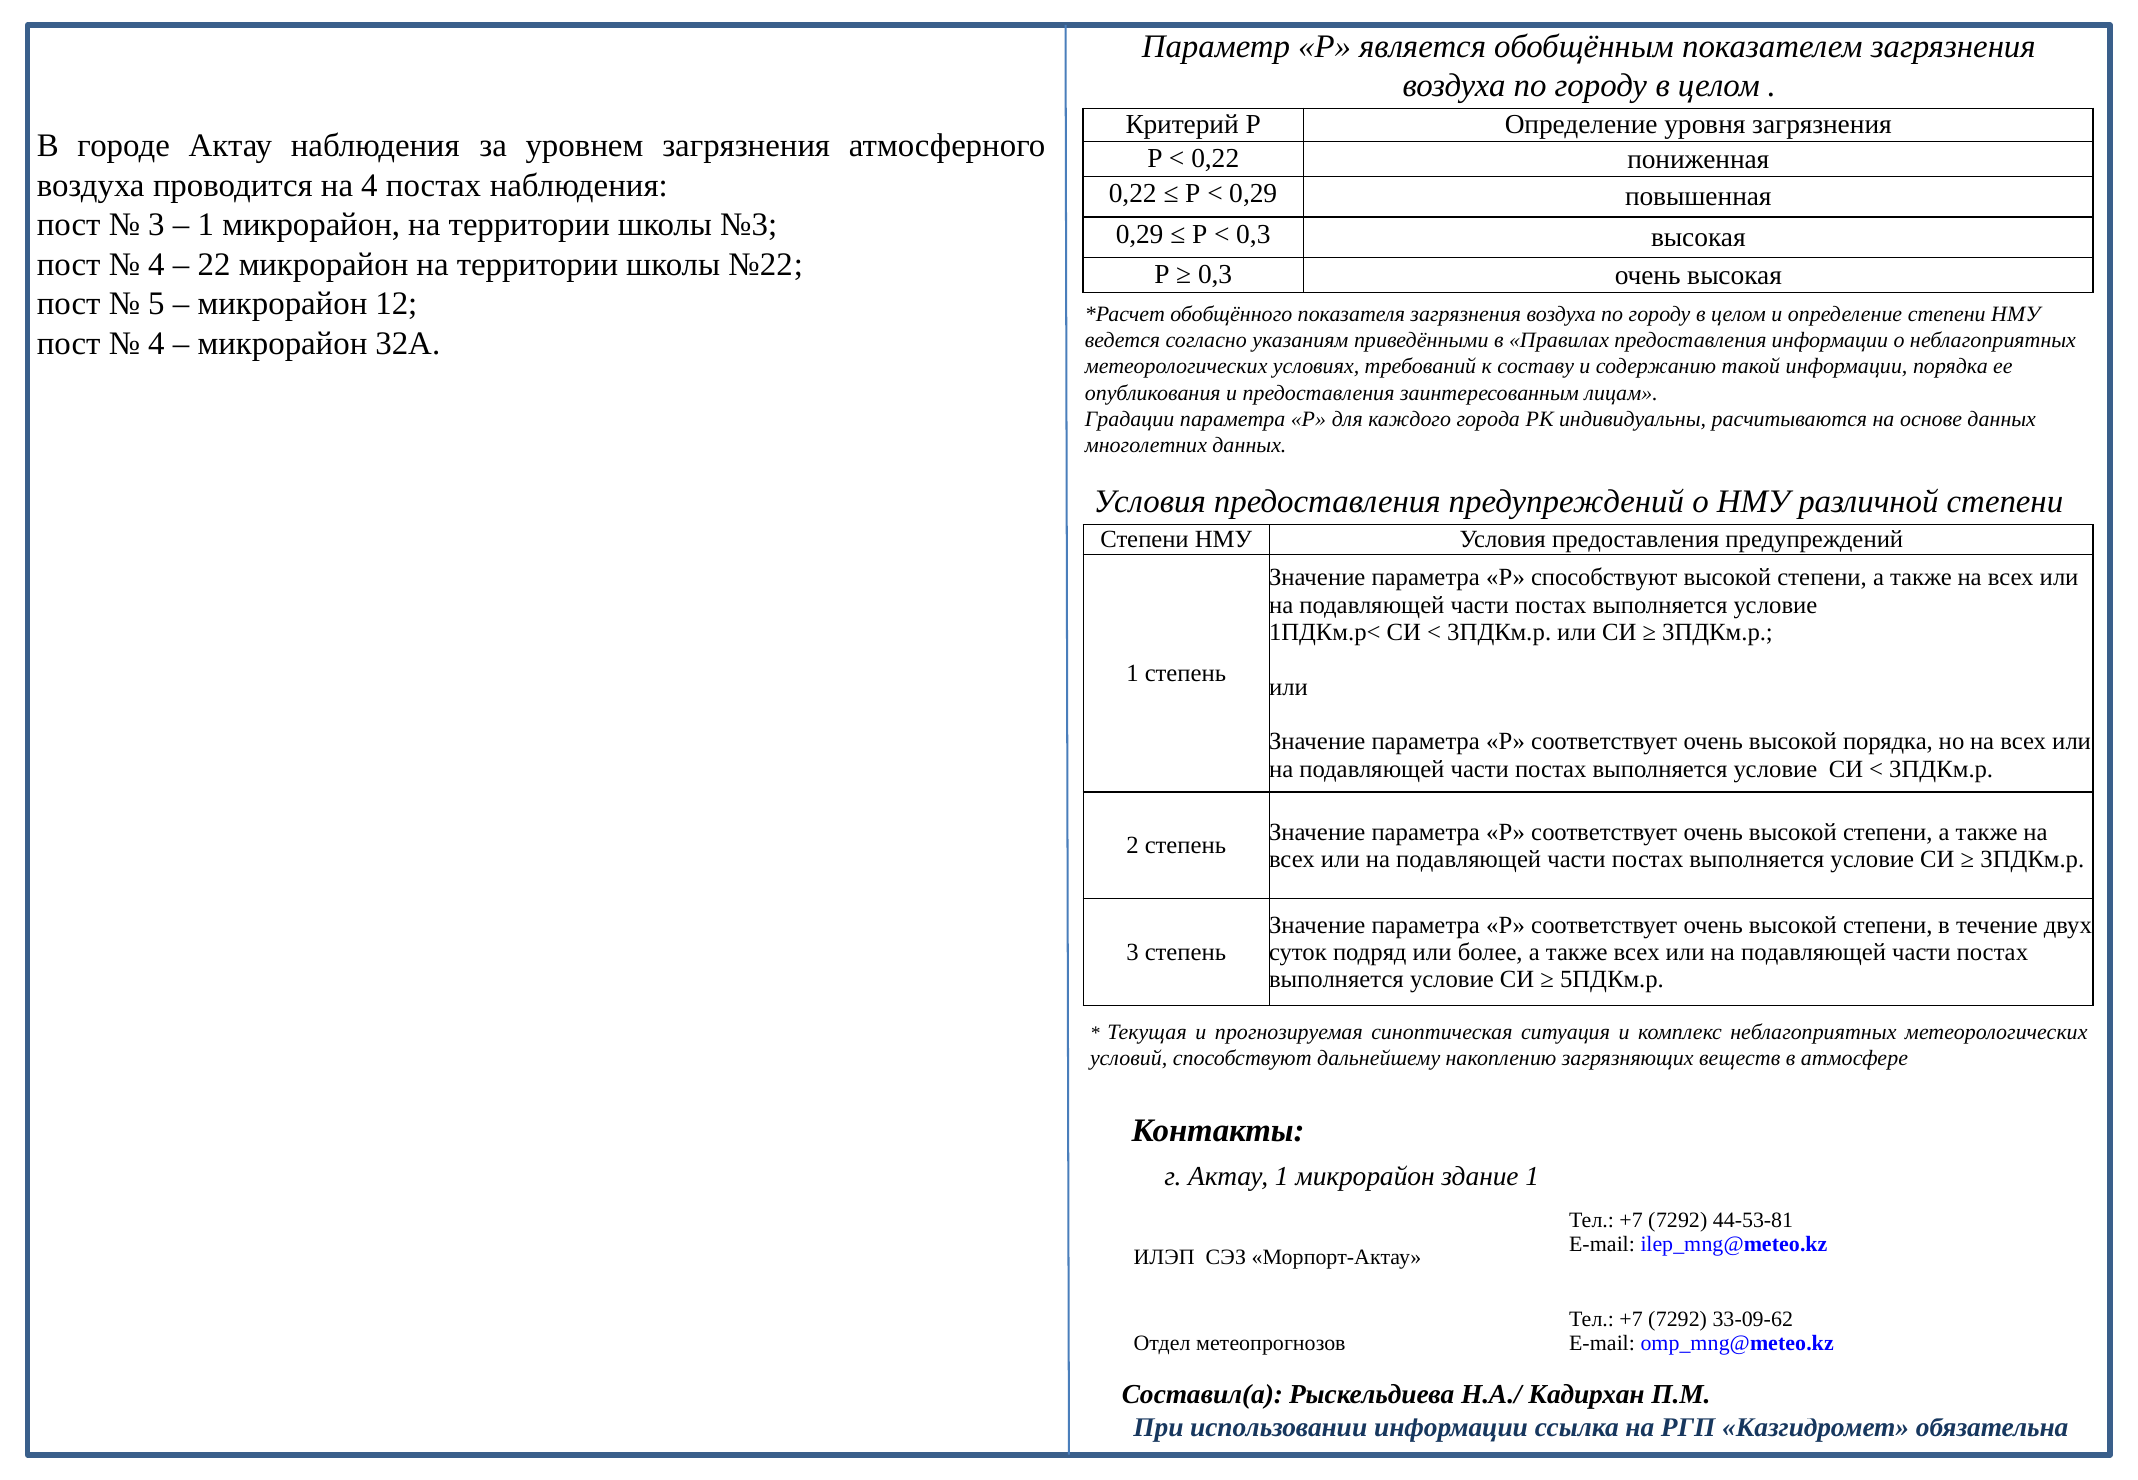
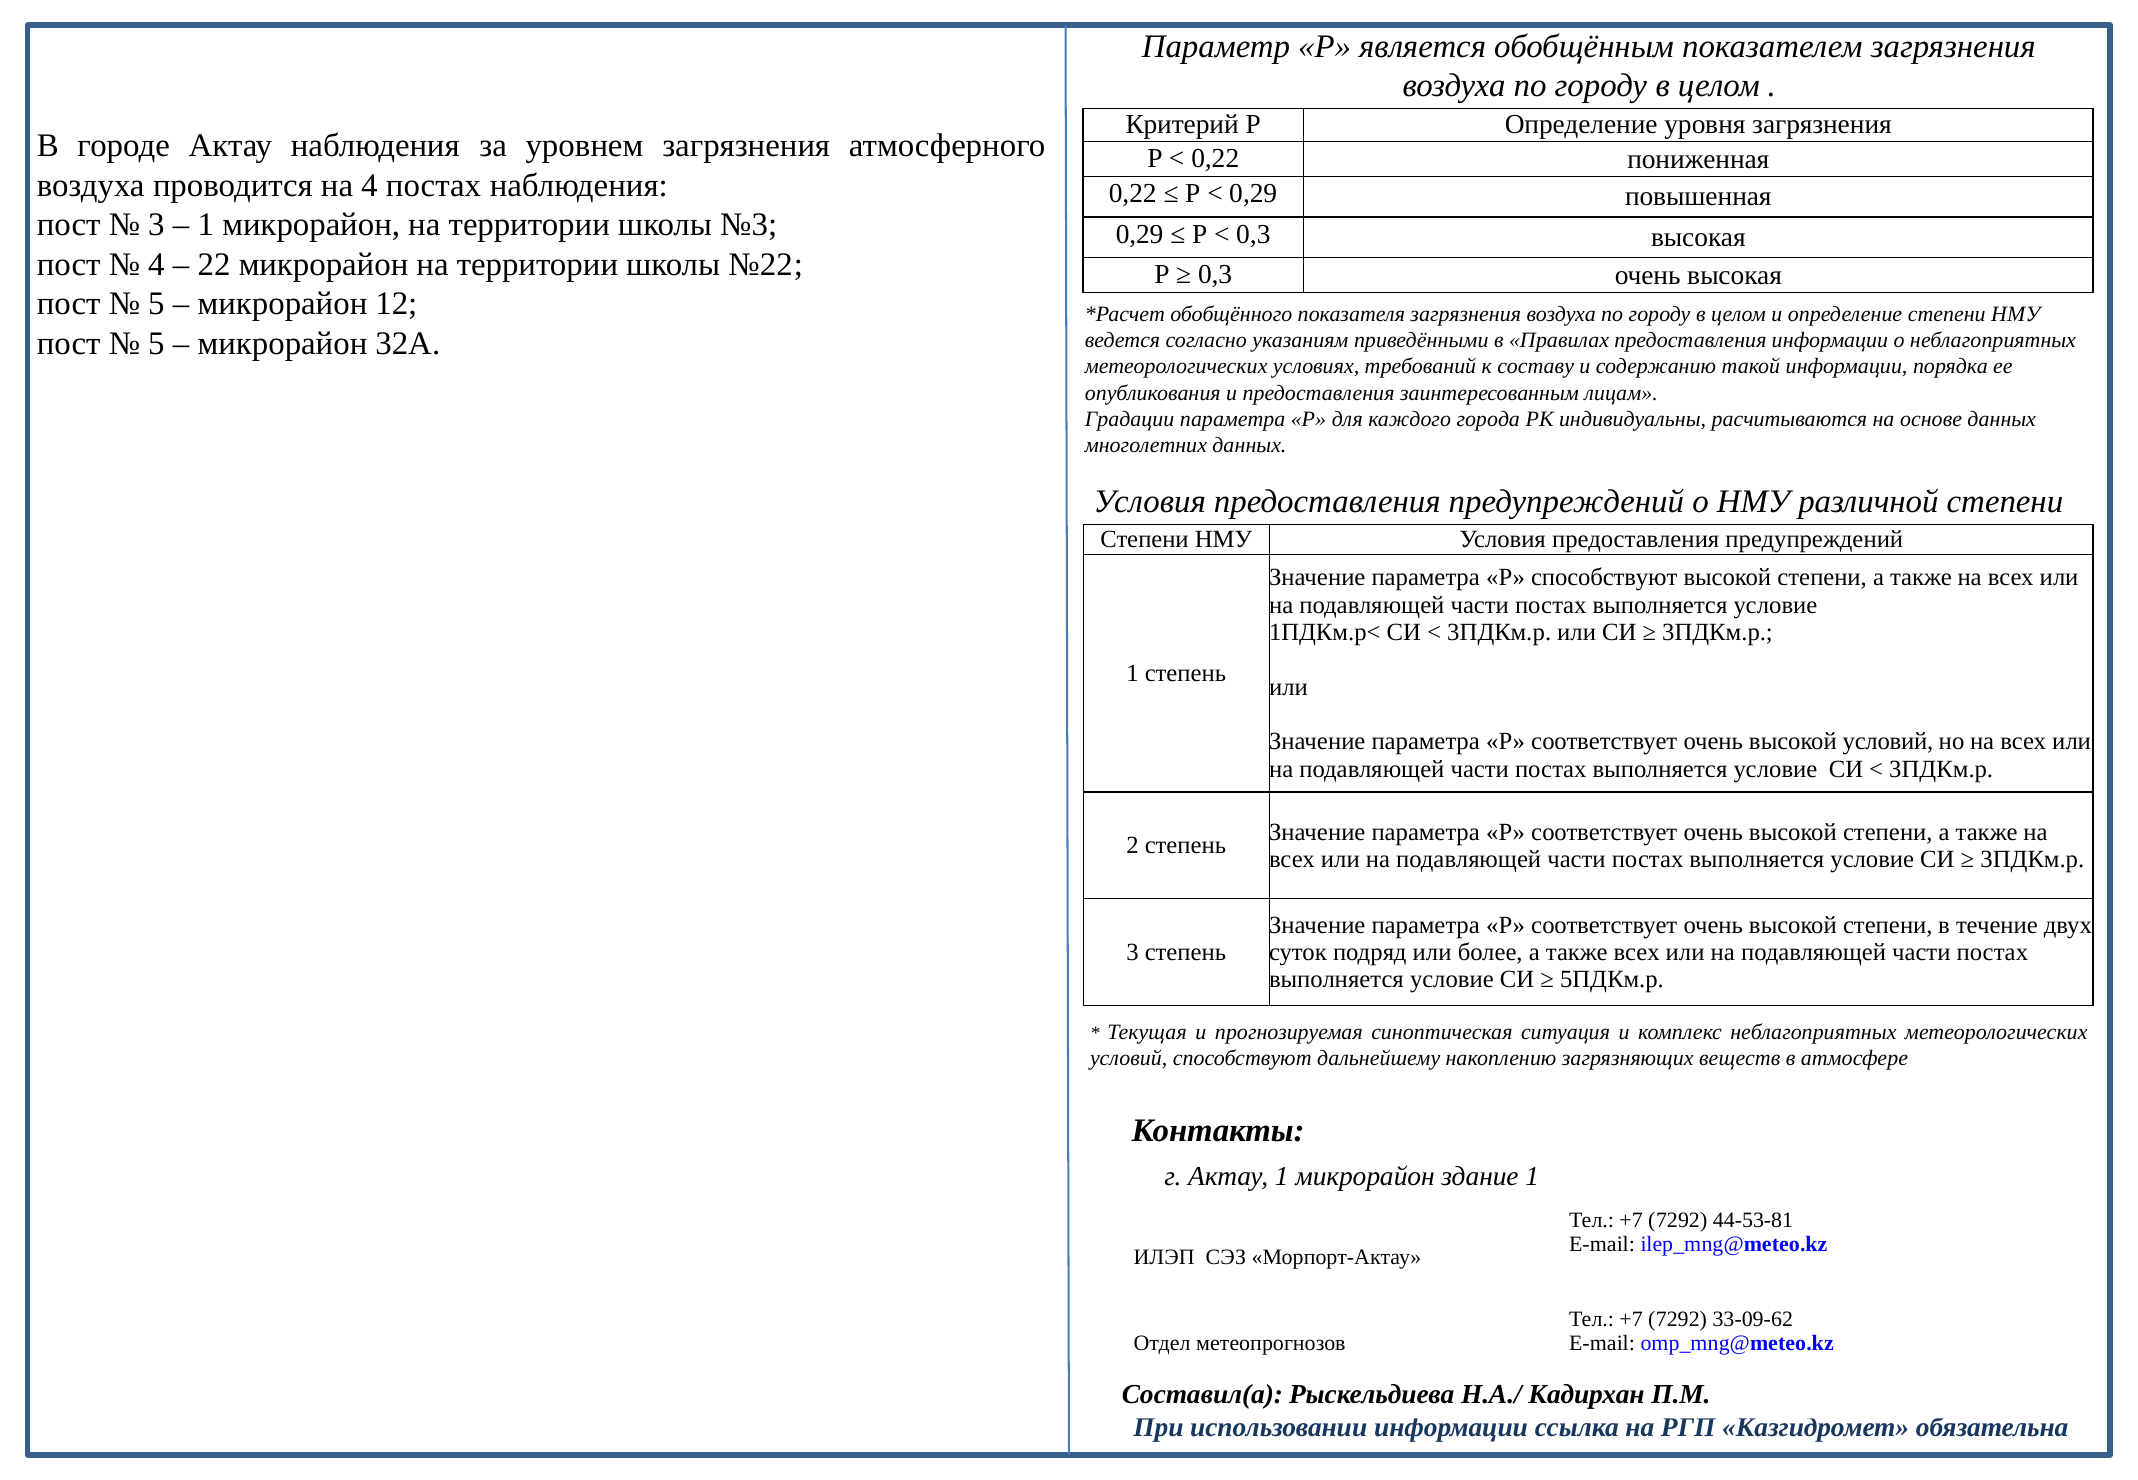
4 at (156, 343): 4 -> 5
высокой порядка: порядка -> условий
